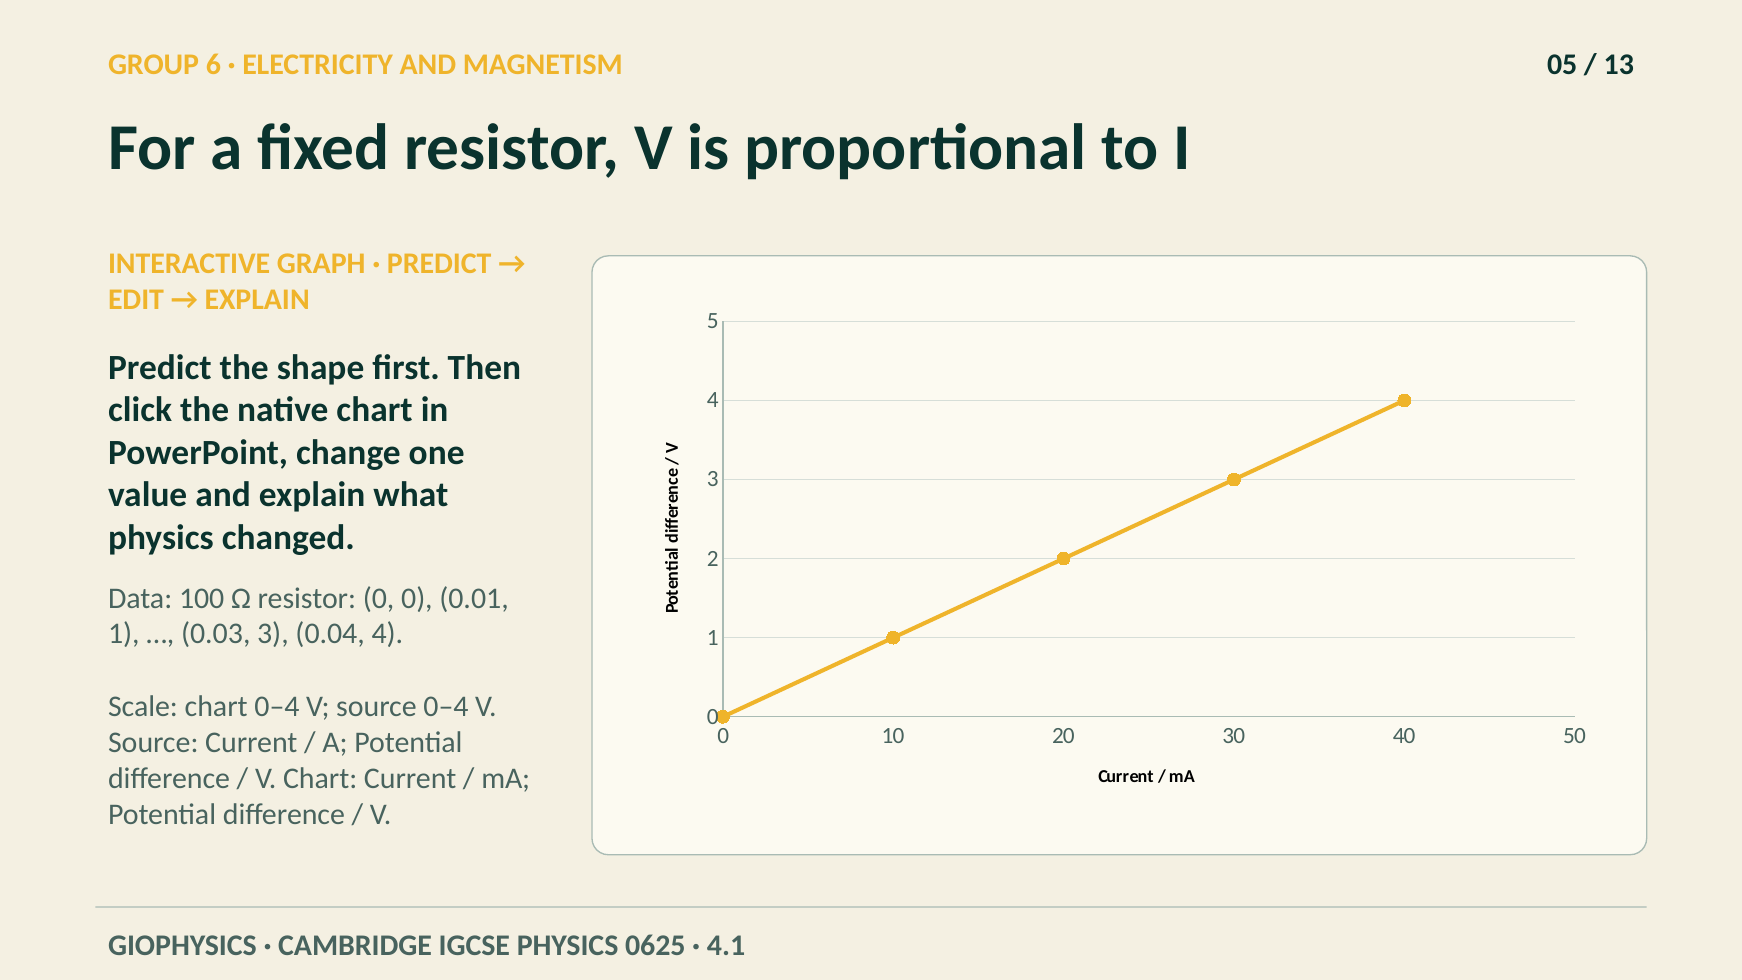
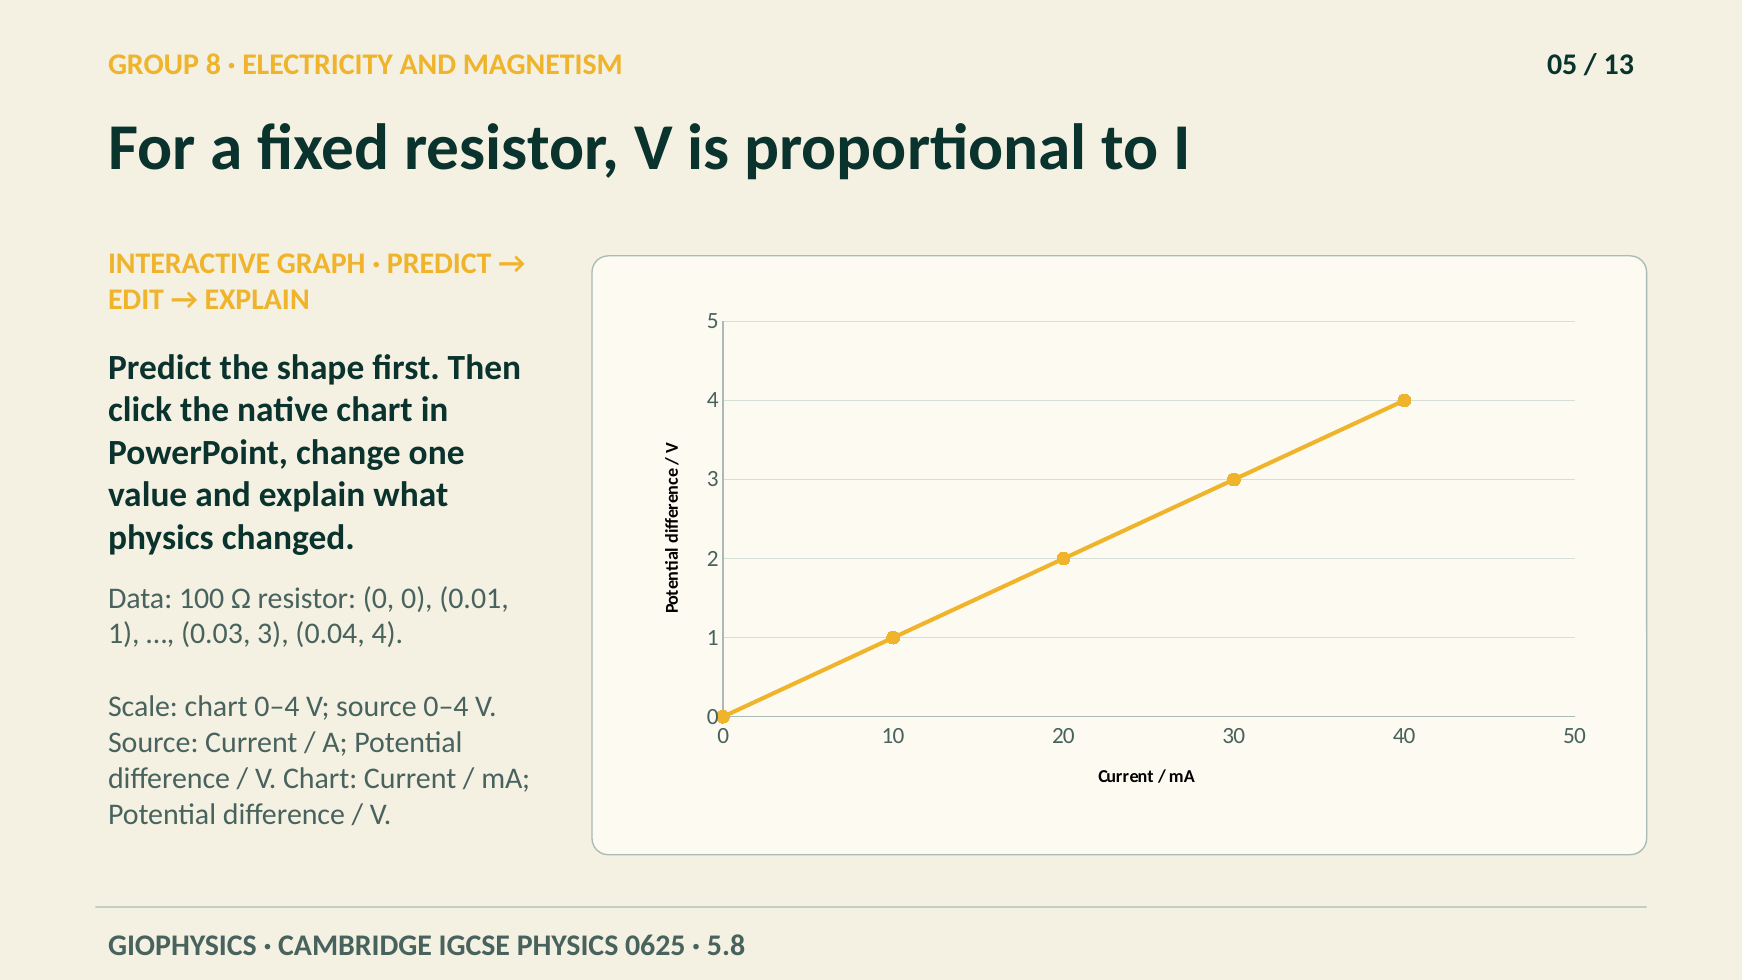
6: 6 -> 8
4.1: 4.1 -> 5.8
